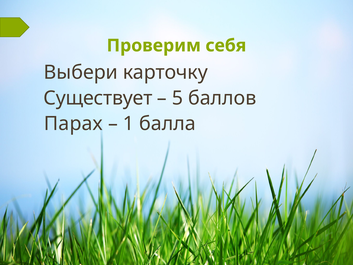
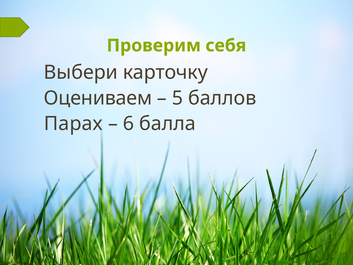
Существует: Существует -> Оцениваем
1: 1 -> 6
